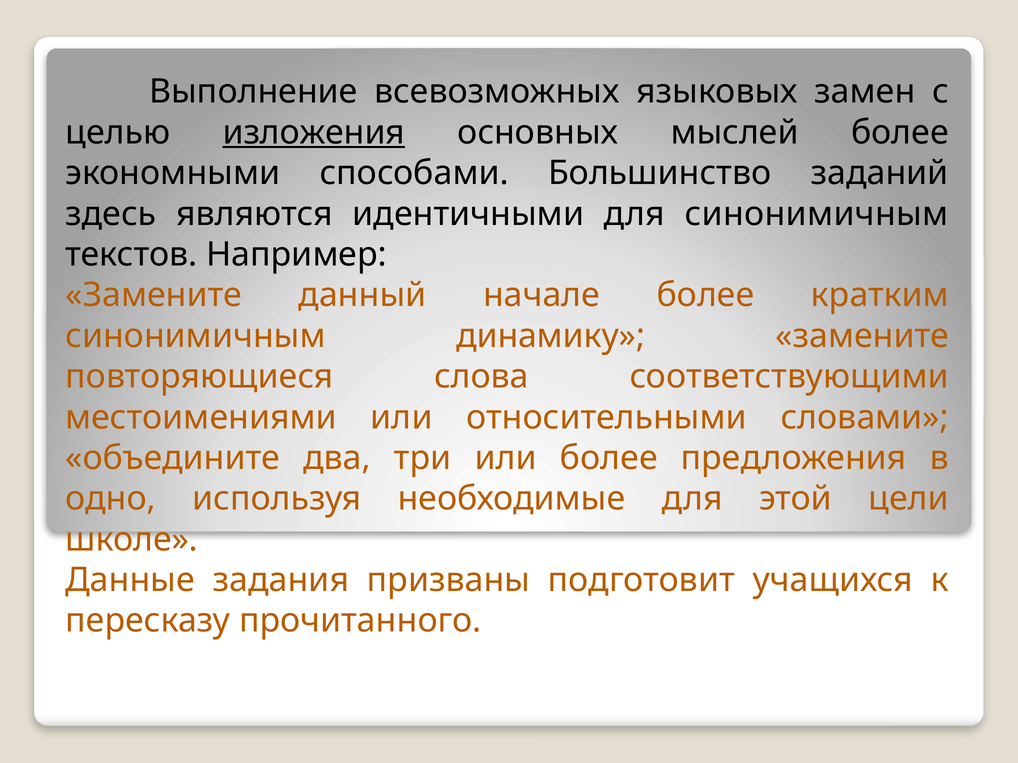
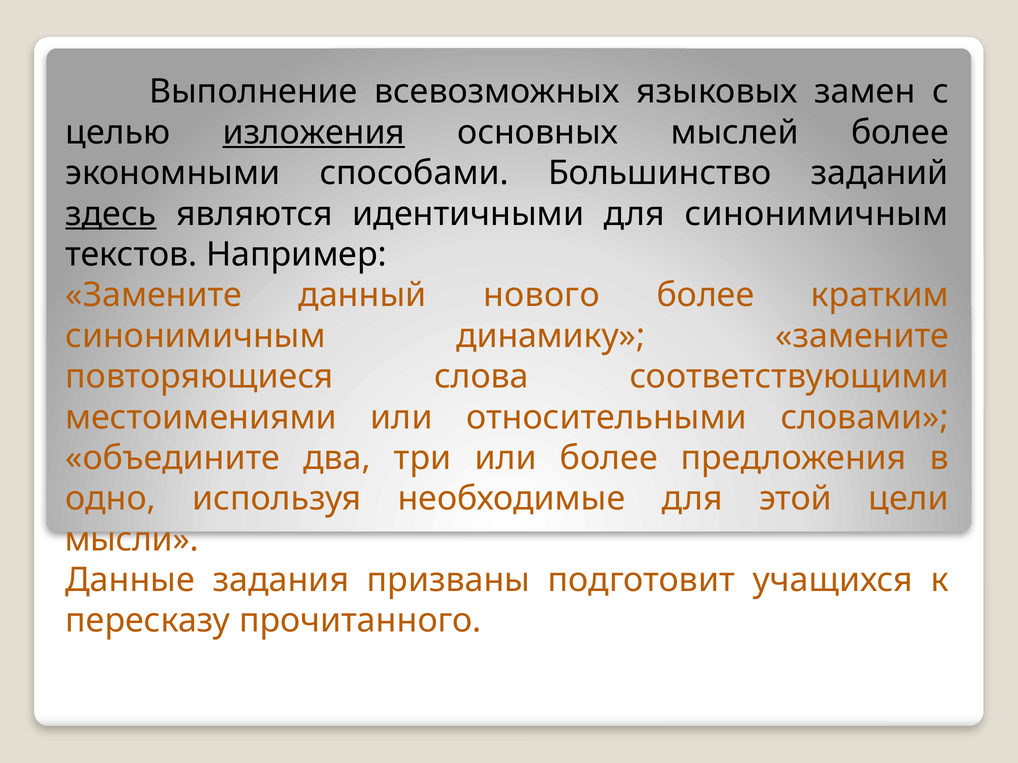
здесь underline: none -> present
начале: начале -> нового
школе: школе -> мысли
